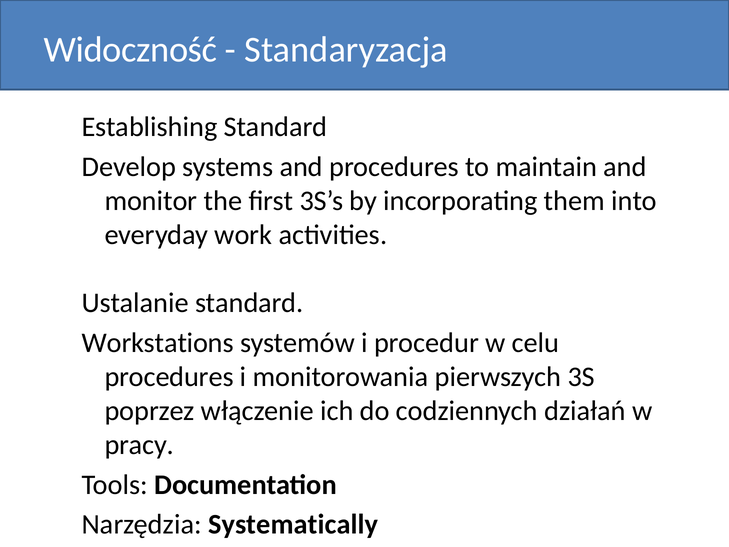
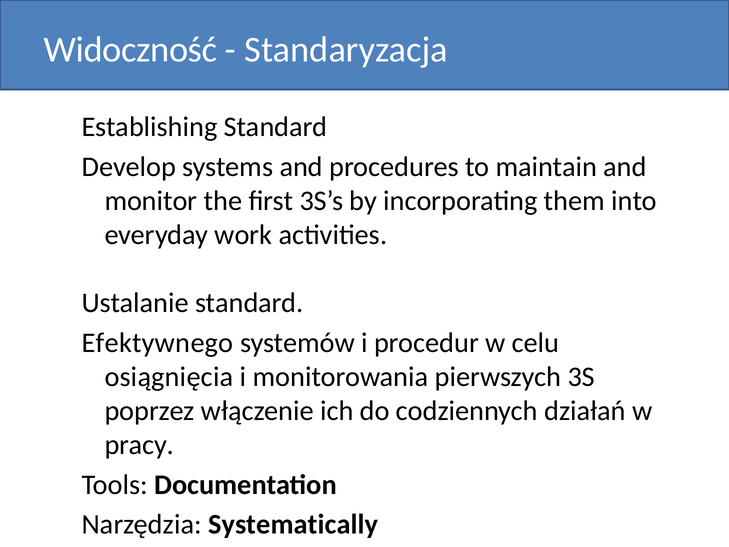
Workstations: Workstations -> Efektywnego
procedures at (169, 377): procedures -> osiągnięcia
